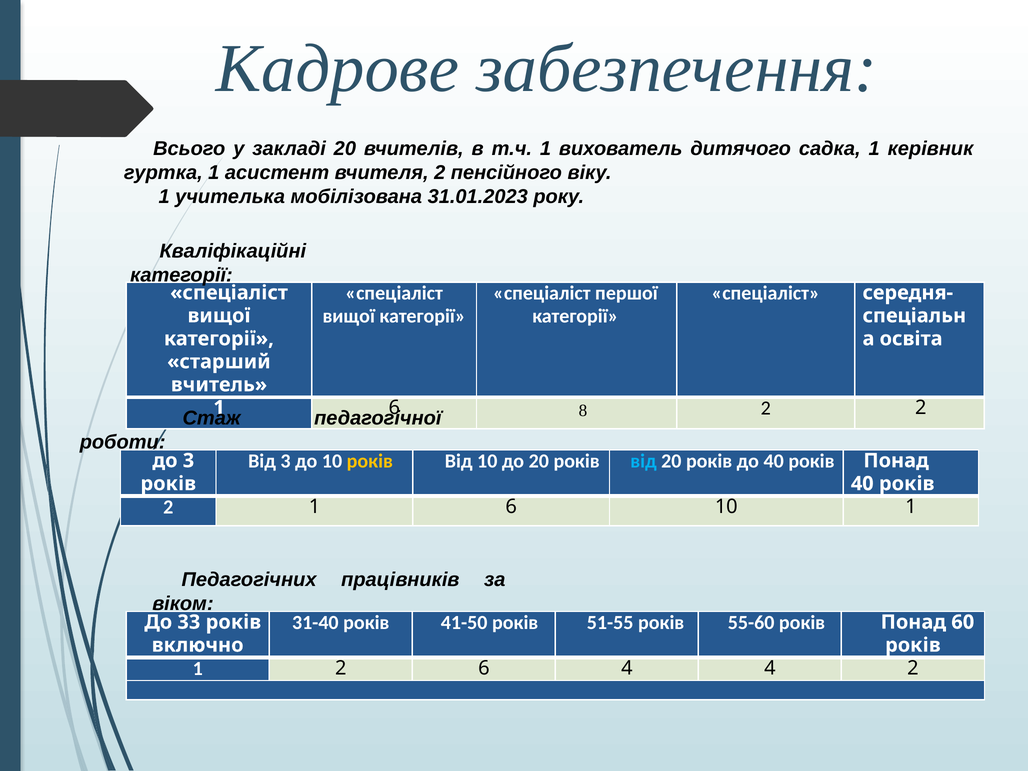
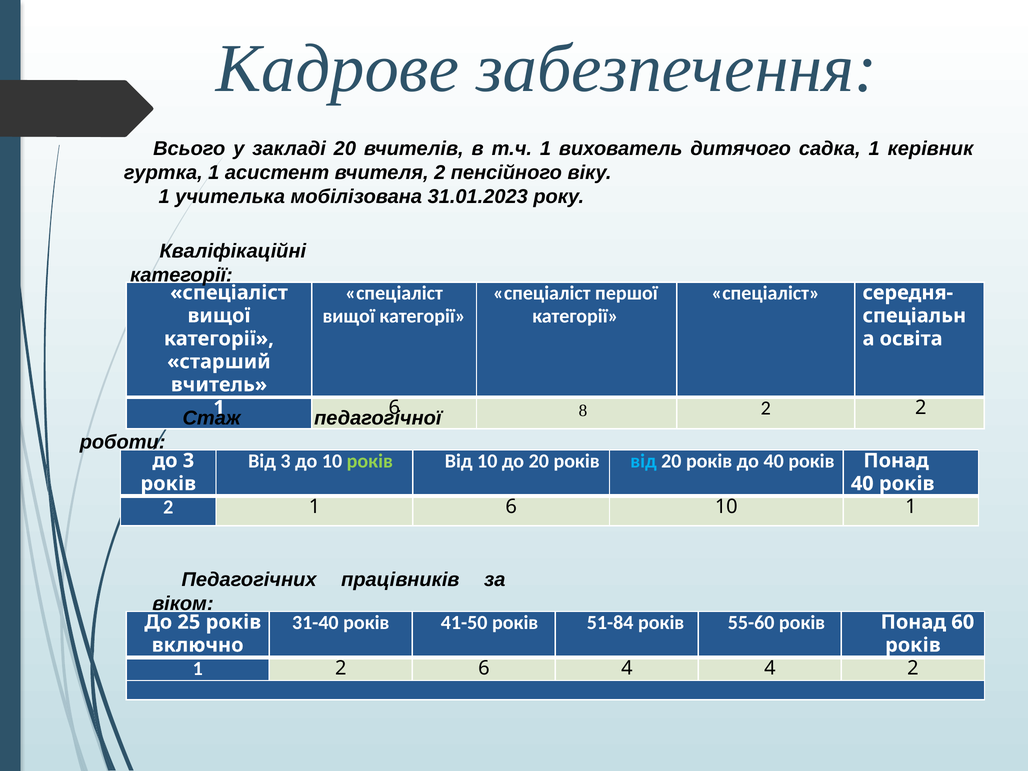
років at (370, 461) colour: yellow -> light green
51-55: 51-55 -> 51-84
33: 33 -> 25
